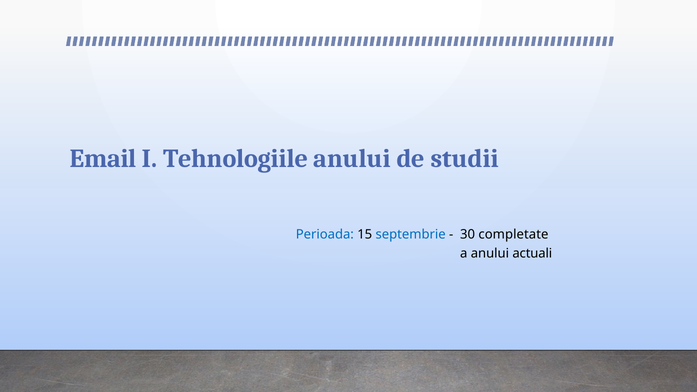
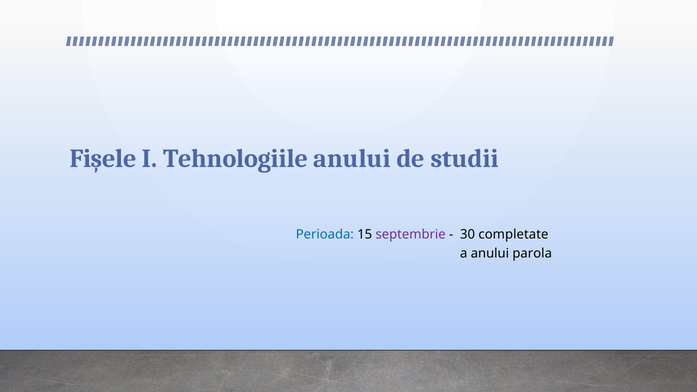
Email: Email -> Fișele
septembrie colour: blue -> purple
actuali: actuali -> parola
